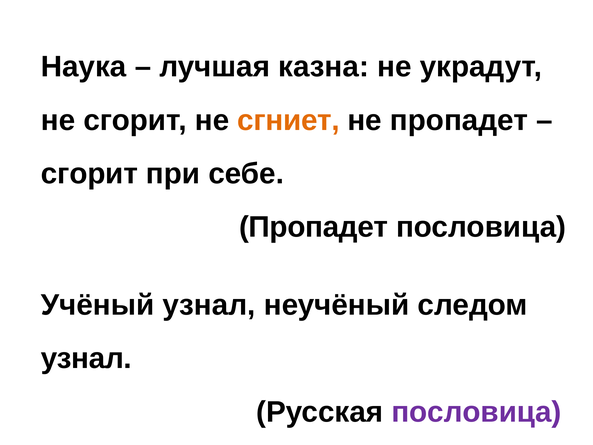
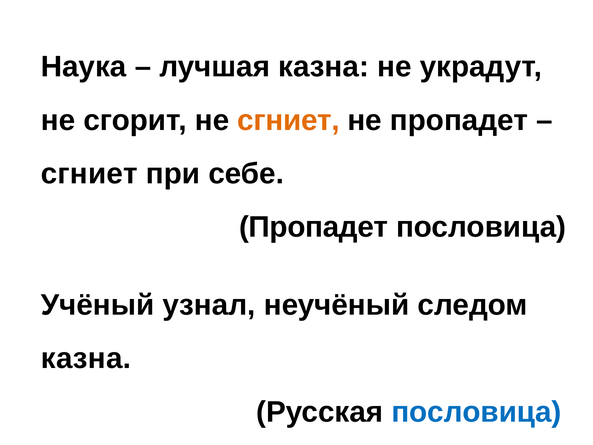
сгорит at (89, 174): сгорит -> сгниет
узнал at (86, 358): узнал -> казна
пословица at (476, 412) colour: purple -> blue
